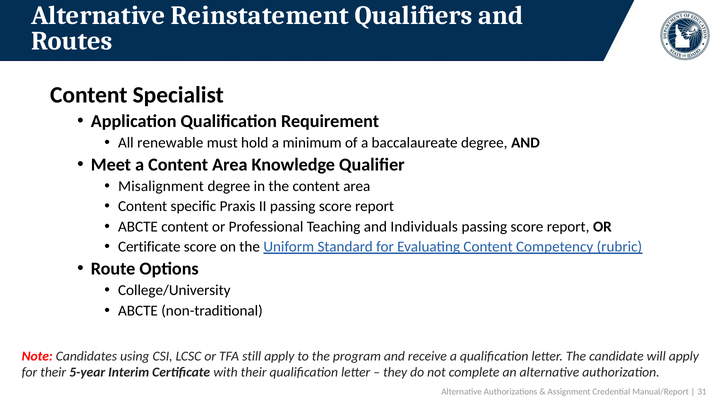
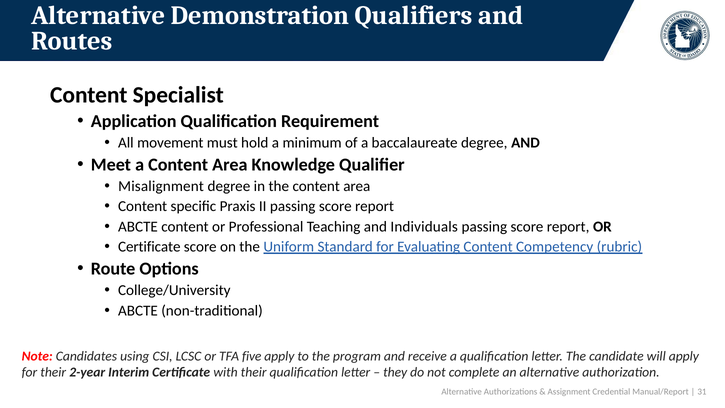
Reinstatement: Reinstatement -> Demonstration
renewable: renewable -> movement
still: still -> five
5-year: 5-year -> 2-year
